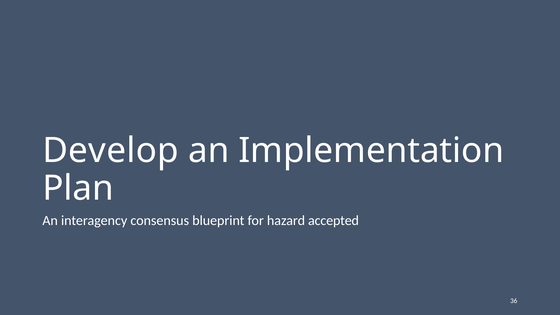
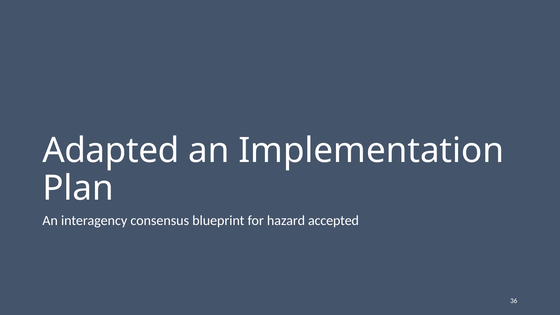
Develop: Develop -> Adapted
